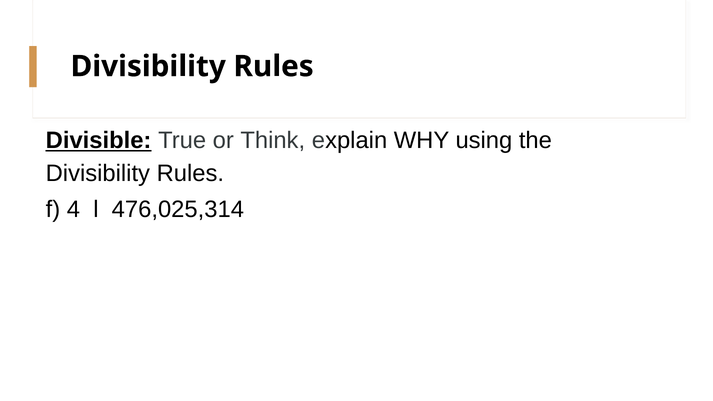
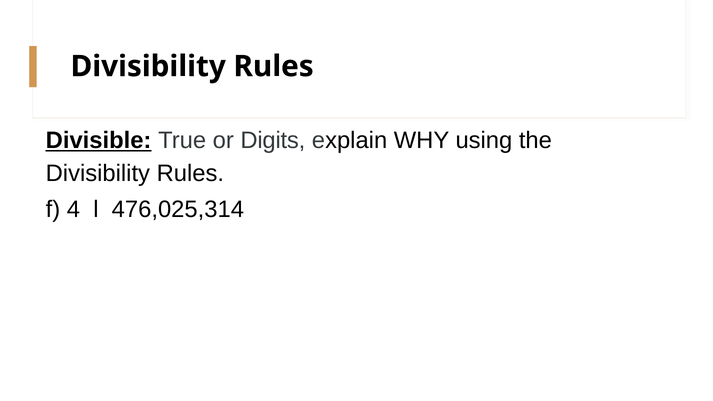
Think: Think -> Digits
